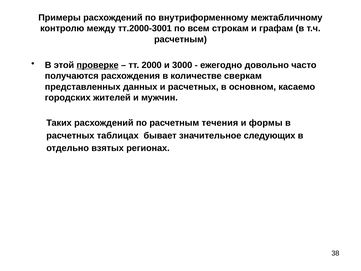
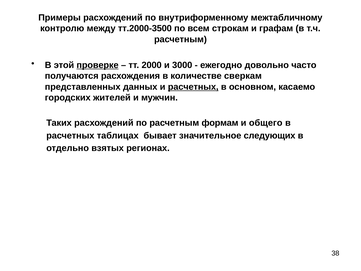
тт.2000-3001: тт.2000-3001 -> тт.2000-3500
расчетных at (193, 87) underline: none -> present
течения: течения -> формам
формы: формы -> общего
